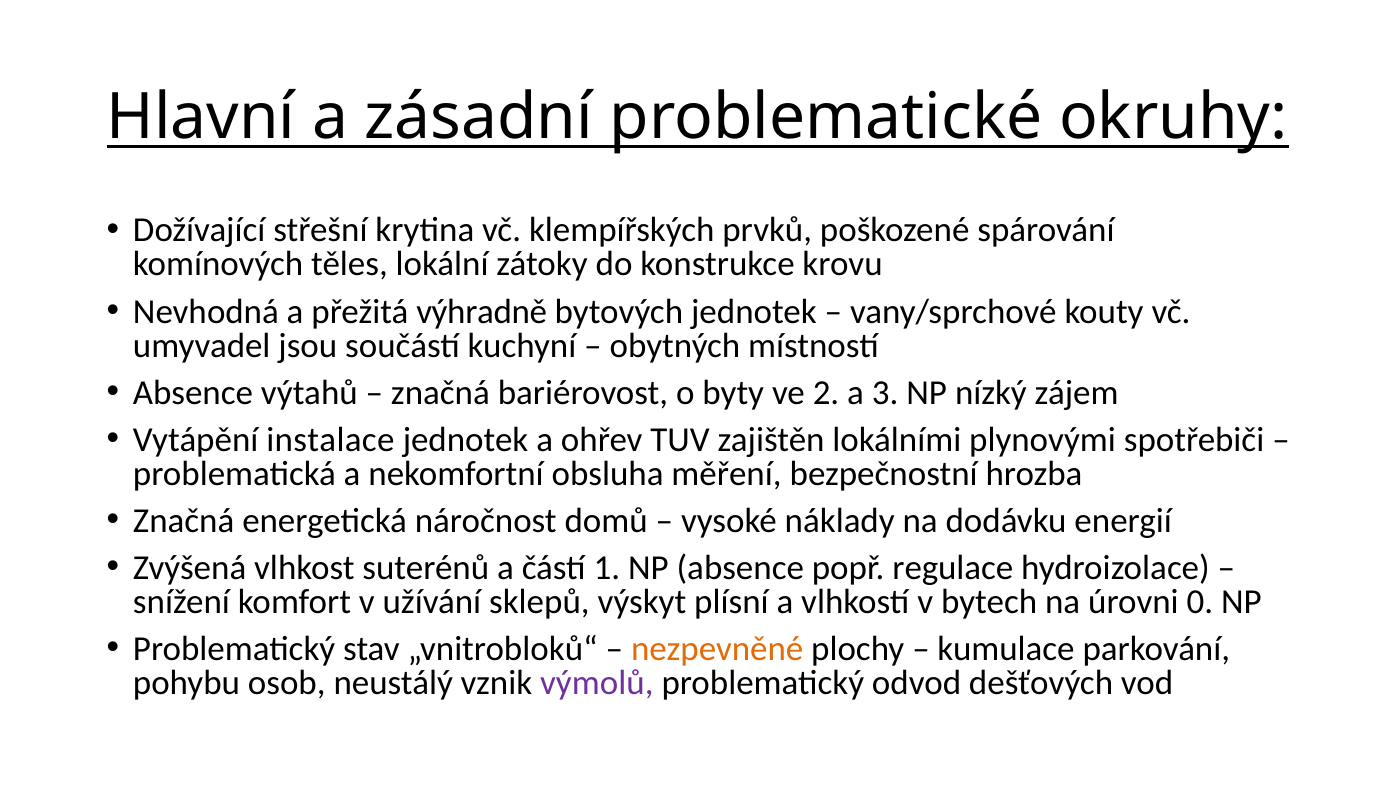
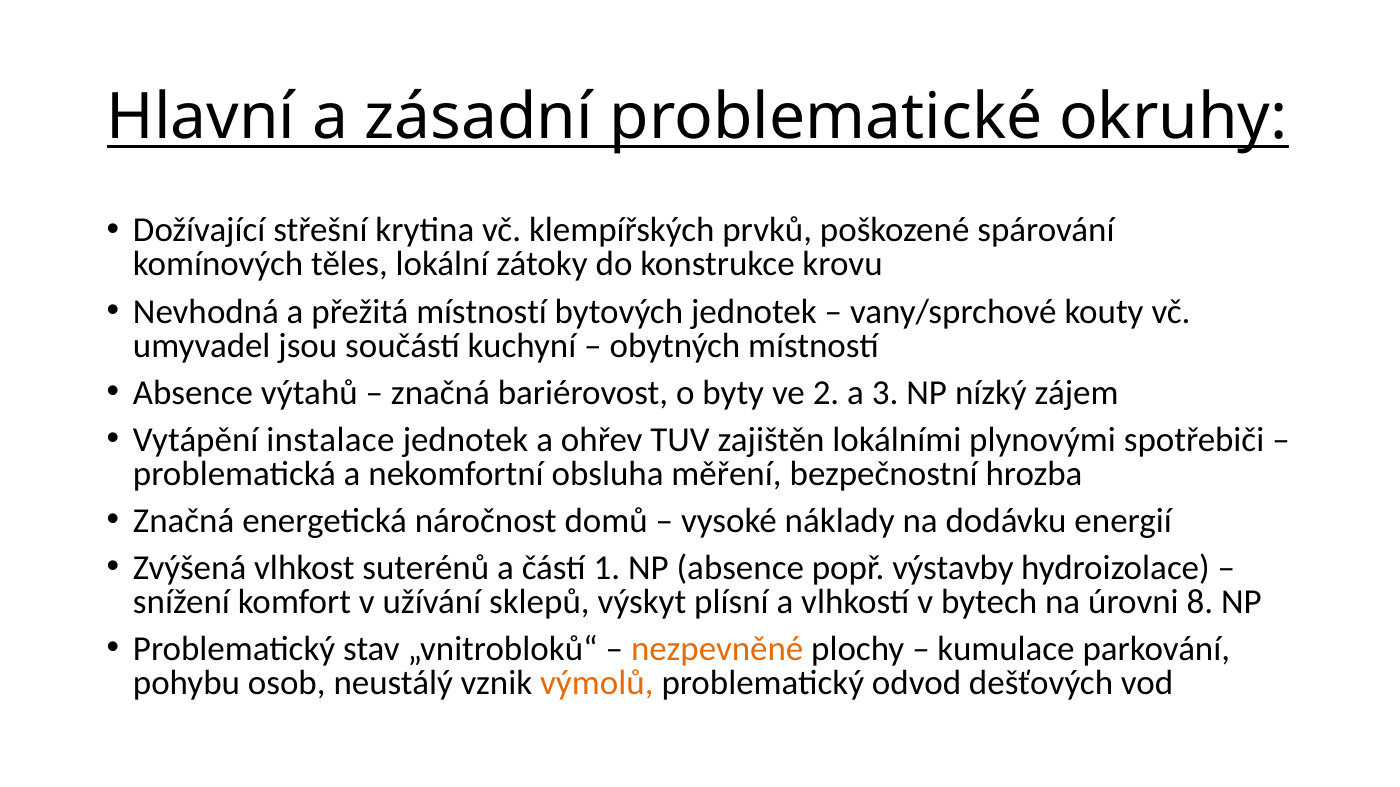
přežitá výhradně: výhradně -> místností
regulace: regulace -> výstavby
0: 0 -> 8
výmolů colour: purple -> orange
